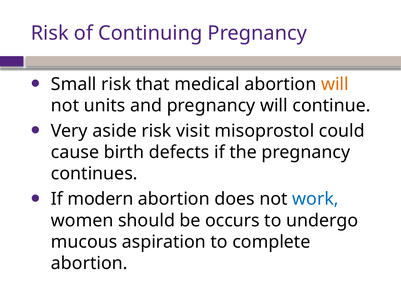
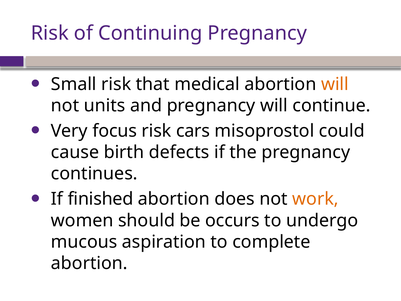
aside: aside -> focus
visit: visit -> cars
modern: modern -> finished
work colour: blue -> orange
